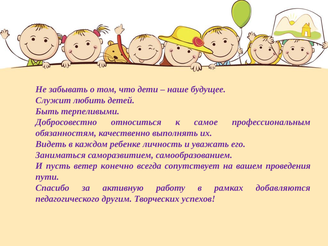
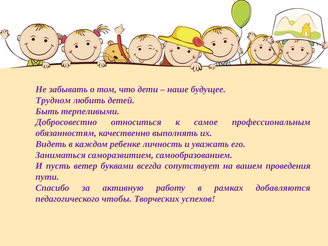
Служит: Служит -> Трудном
конечно: конечно -> буквами
другим: другим -> чтобы
